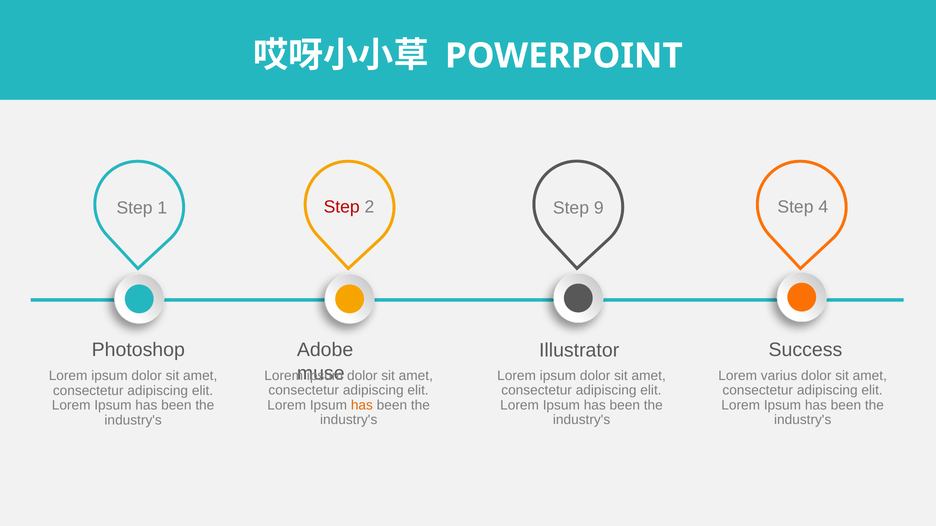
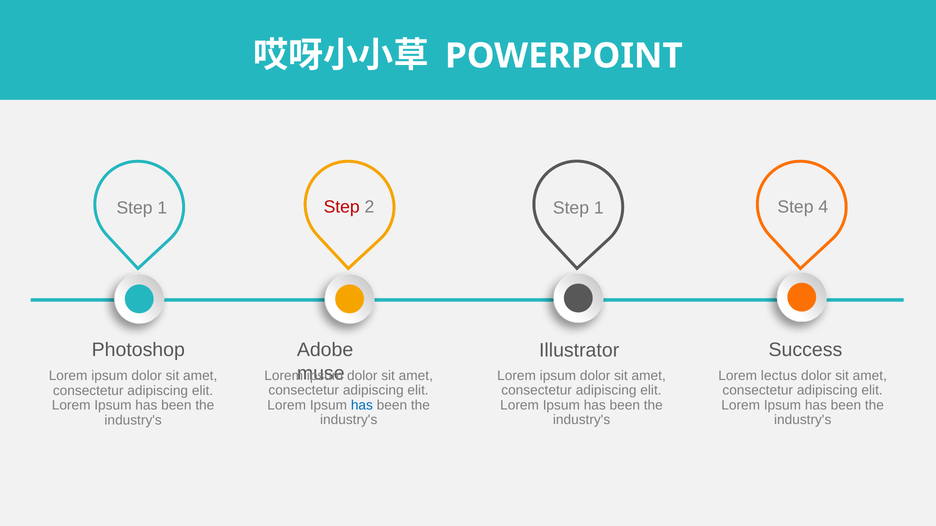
2 Step 9: 9 -> 1
varius: varius -> lectus
has at (362, 405) colour: orange -> blue
